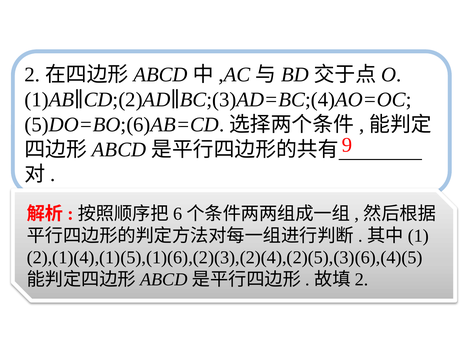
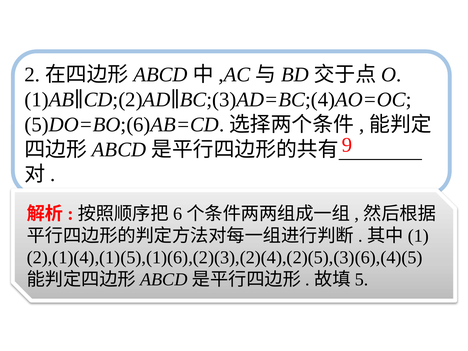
2 at (362, 279): 2 -> 5
